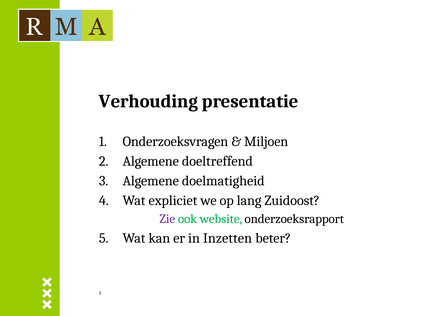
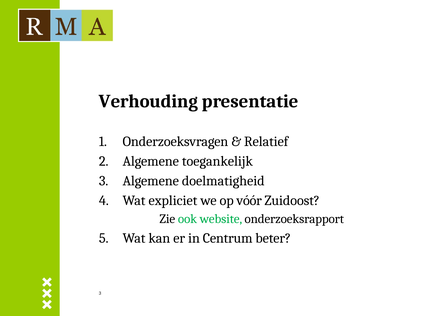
Miljoen: Miljoen -> Relatief
doeltreffend: doeltreffend -> toegankelijk
lang: lang -> vóór
Zie colour: purple -> black
Inzetten: Inzetten -> Centrum
